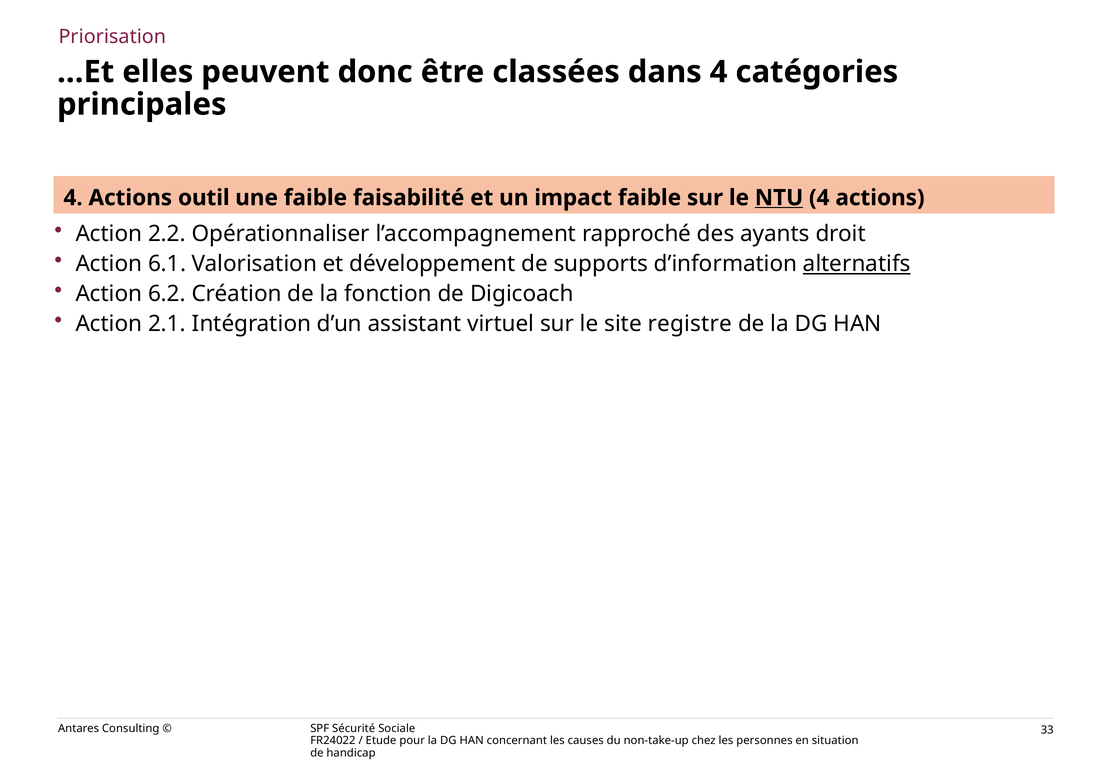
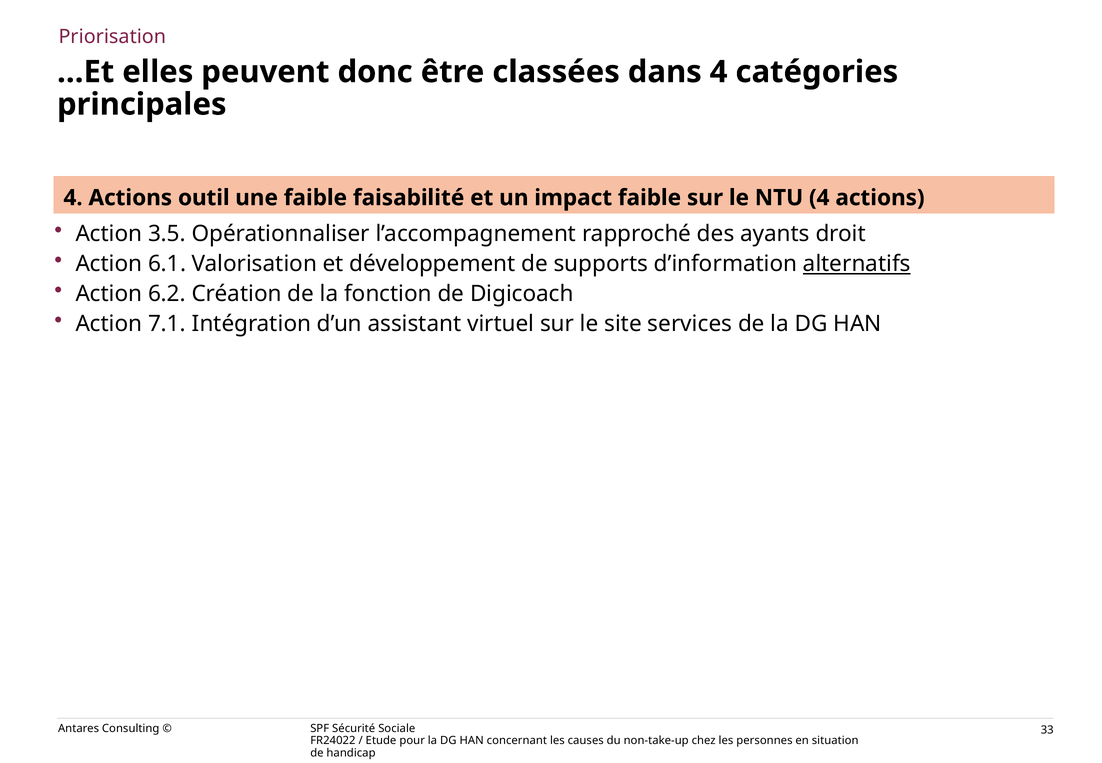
NTU underline: present -> none
2.2: 2.2 -> 3.5
2.1: 2.1 -> 7.1
registre: registre -> services
